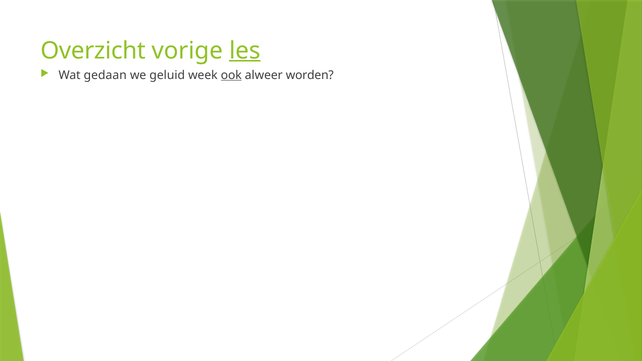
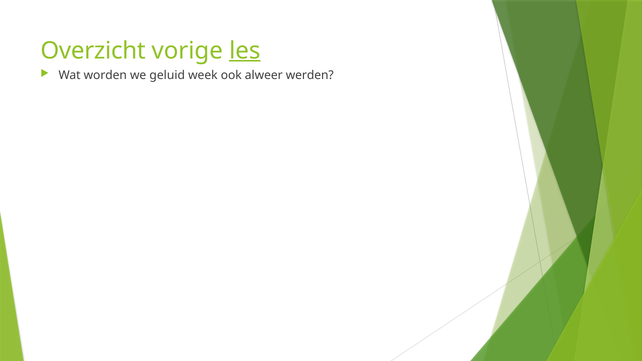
gedaan: gedaan -> worden
ook underline: present -> none
worden: worden -> werden
